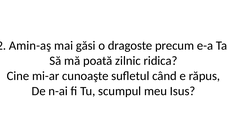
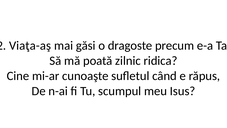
Amin-aş: Amin-aş -> Viaţa-aş
